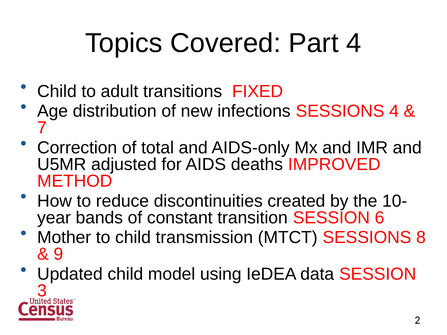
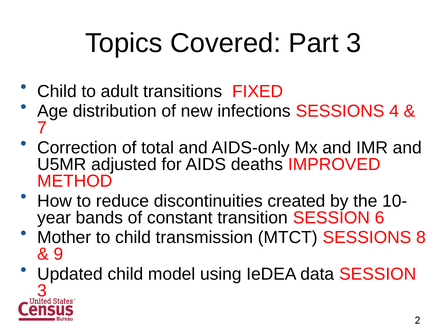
Part 4: 4 -> 3
